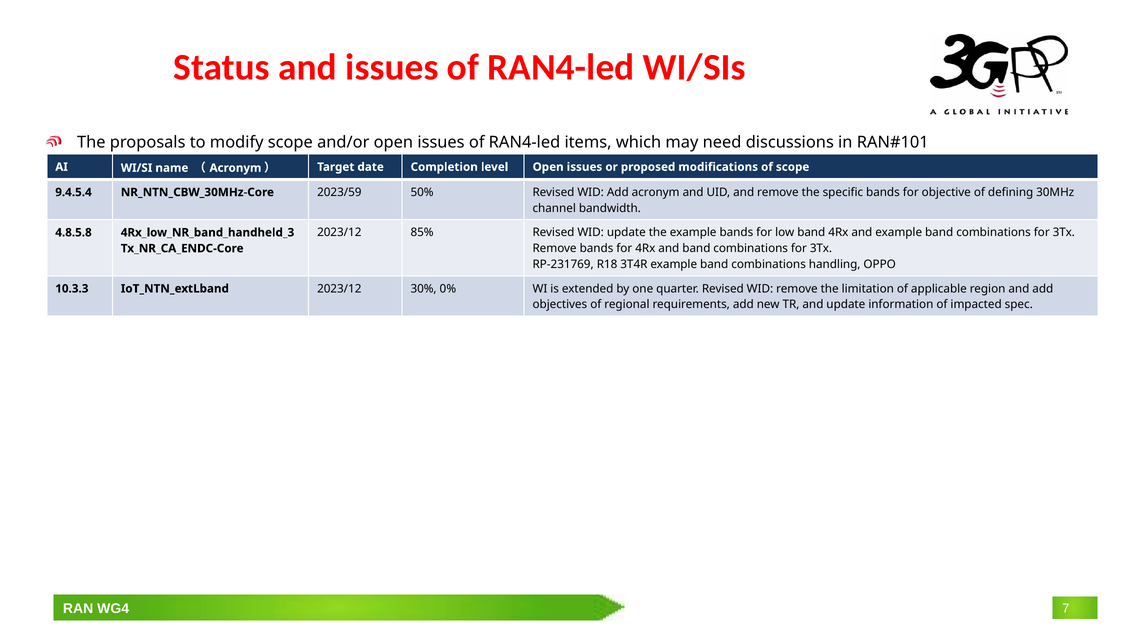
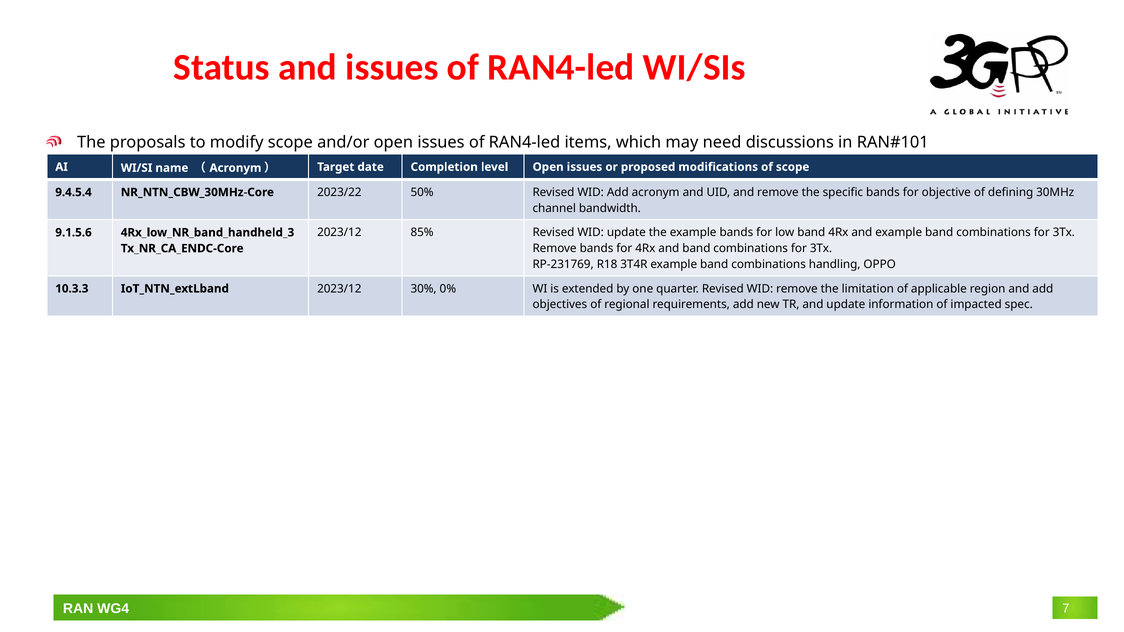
2023/59: 2023/59 -> 2023/22
4.8.5.8: 4.8.5.8 -> 9.1.5.6
